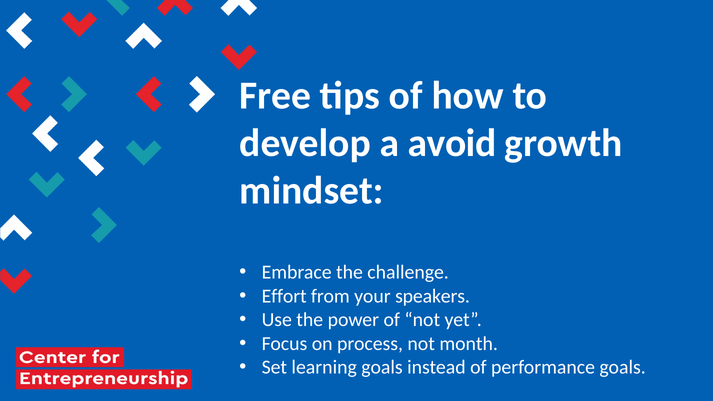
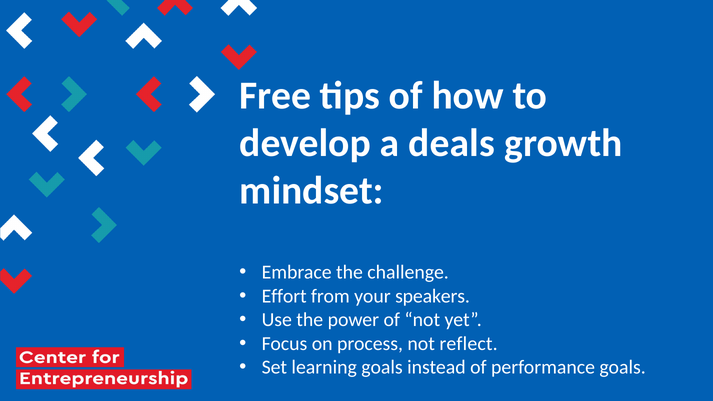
avoid: avoid -> deals
month: month -> reflect
